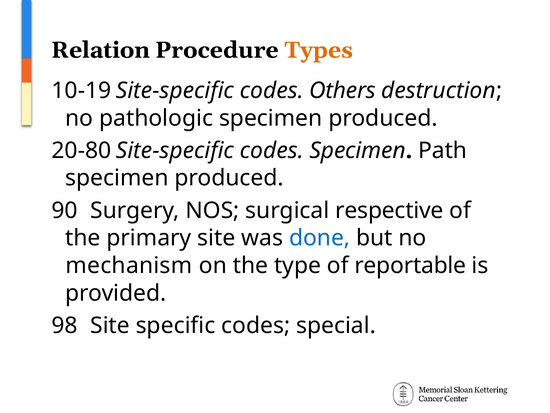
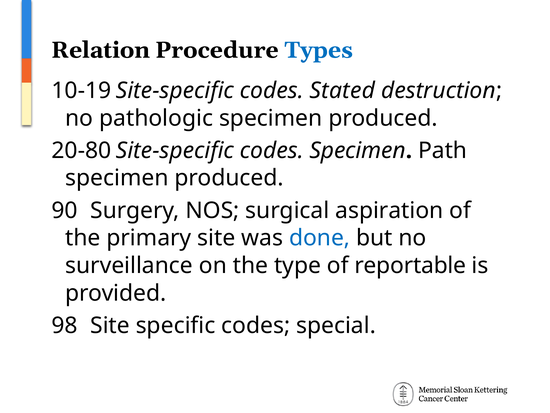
Types colour: orange -> blue
Others: Others -> Stated
respective: respective -> aspiration
mechanism: mechanism -> surveillance
